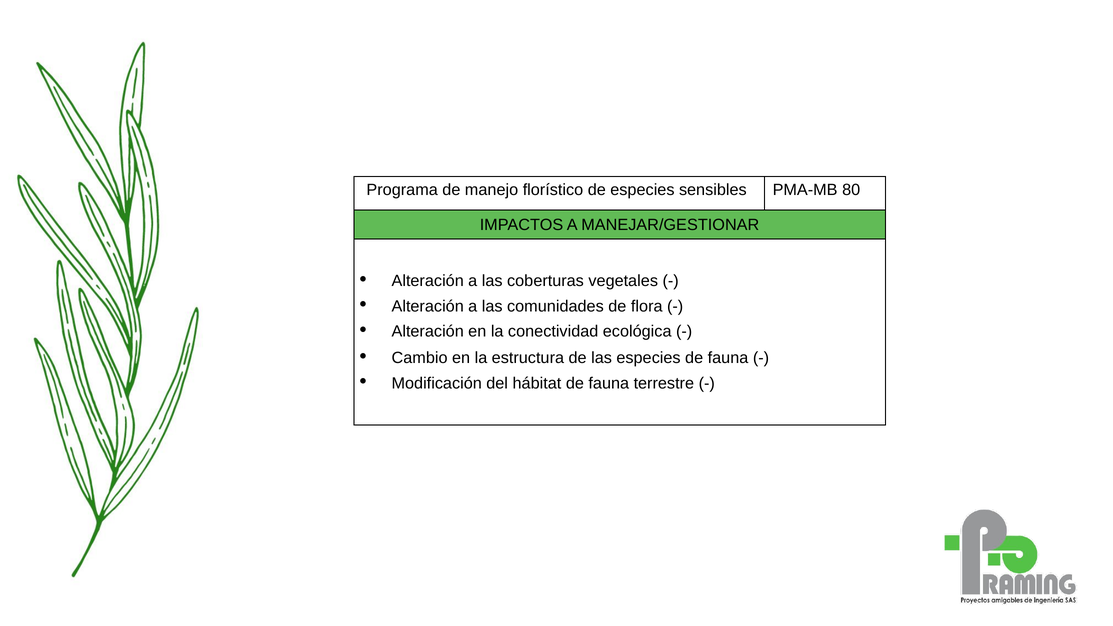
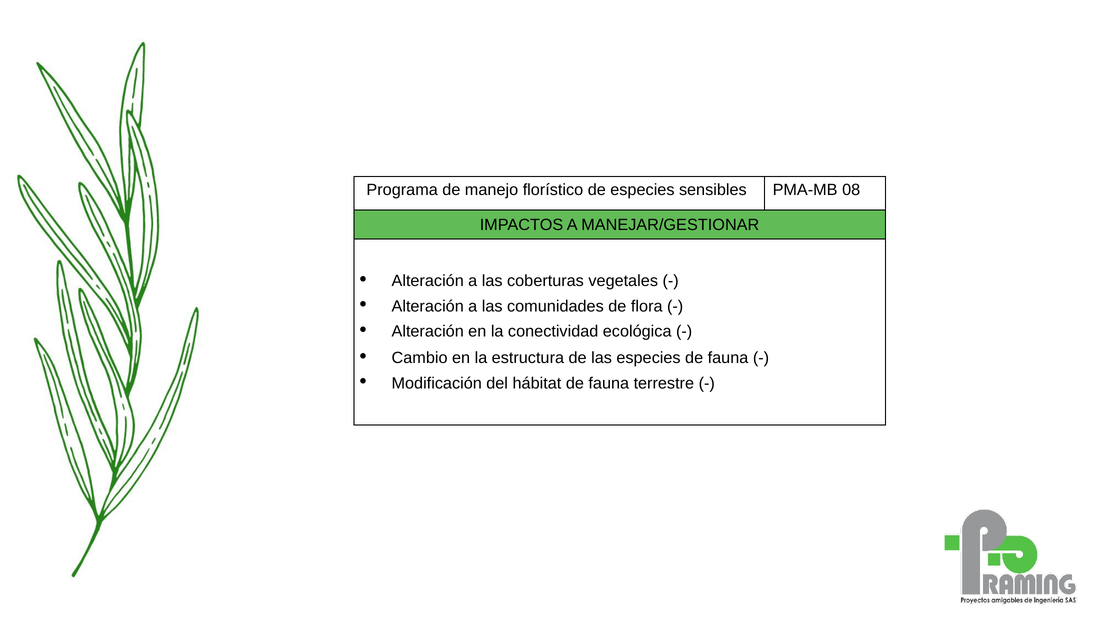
80: 80 -> 08
